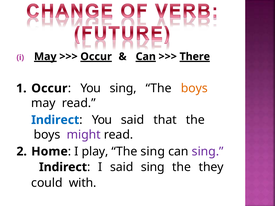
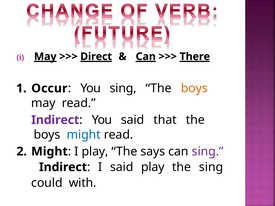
Occur at (96, 57): Occur -> Direct
Indirect at (55, 120) colour: blue -> purple
might at (84, 135) colour: purple -> blue
Home at (49, 152): Home -> Might
The sing: sing -> says
said sing: sing -> play
the they: they -> sing
